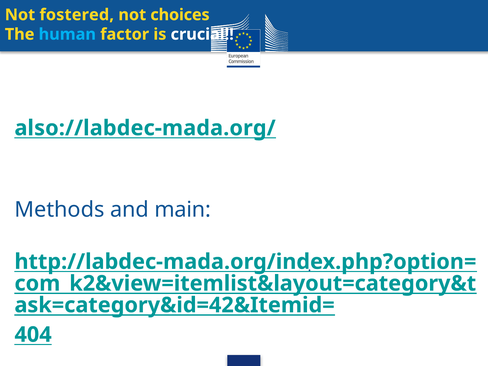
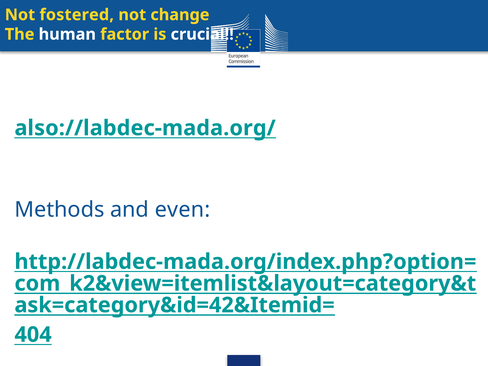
choices: choices -> change
human colour: light blue -> white
main: main -> even
